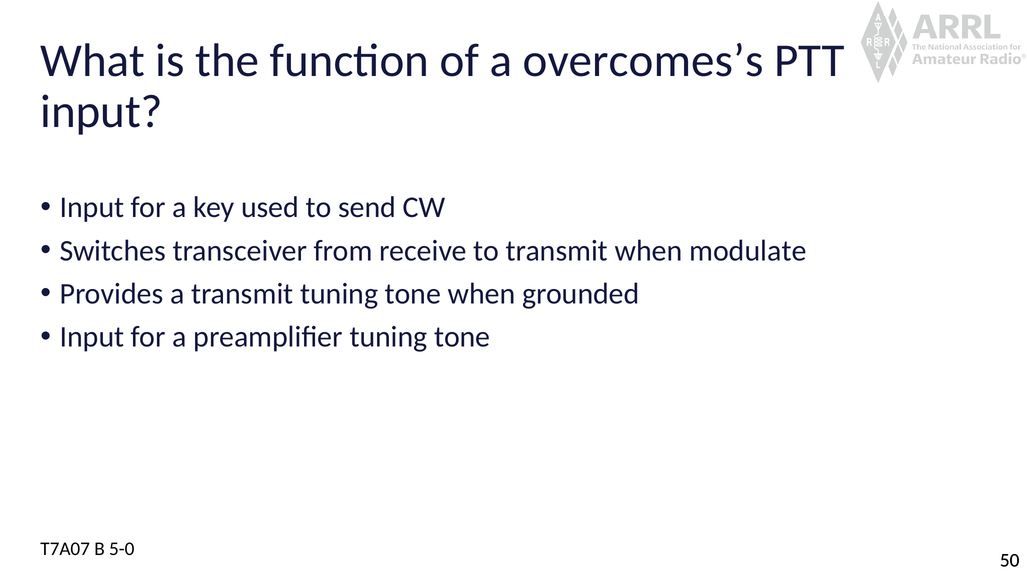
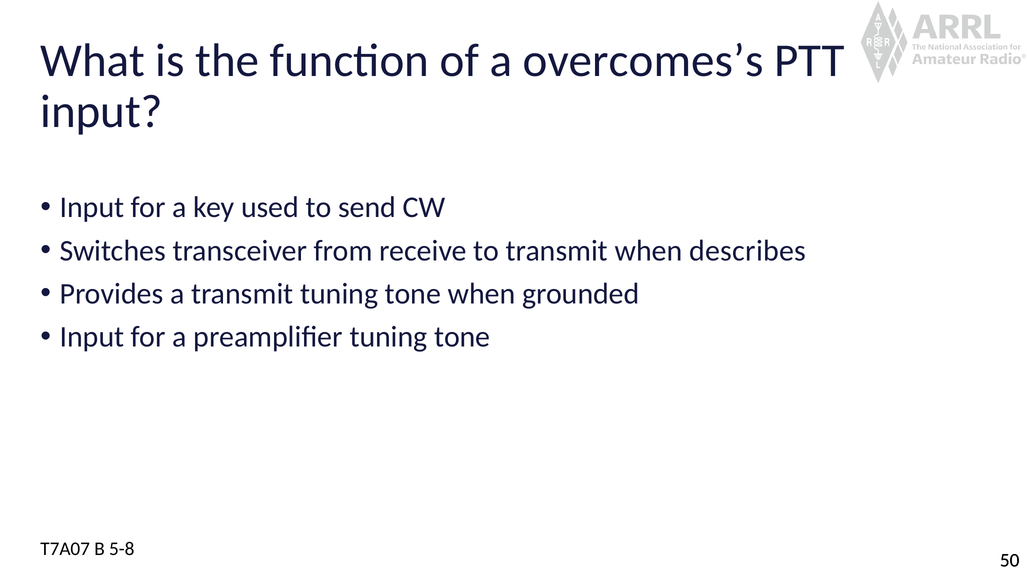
modulate: modulate -> describes
5-0: 5-0 -> 5-8
